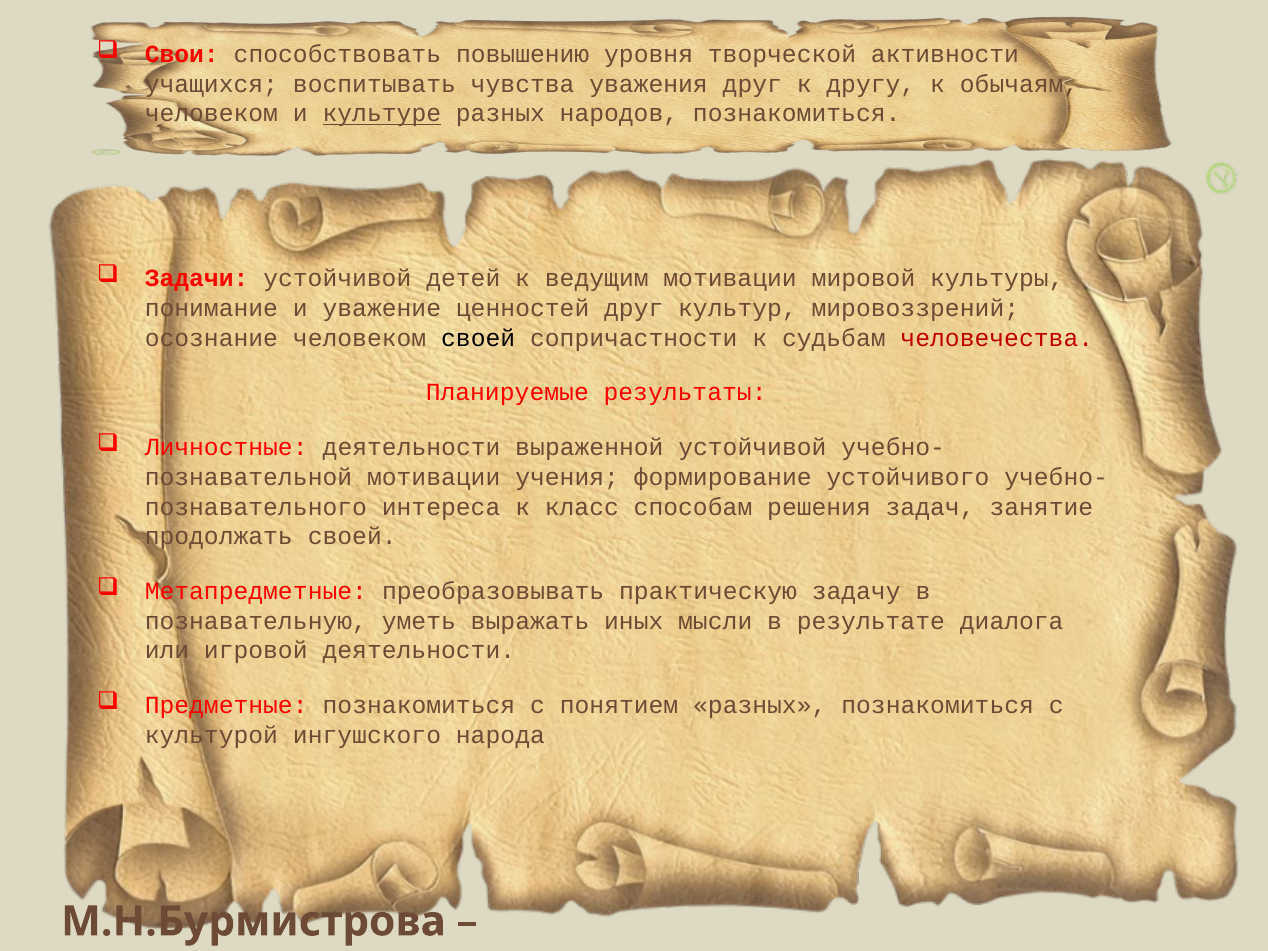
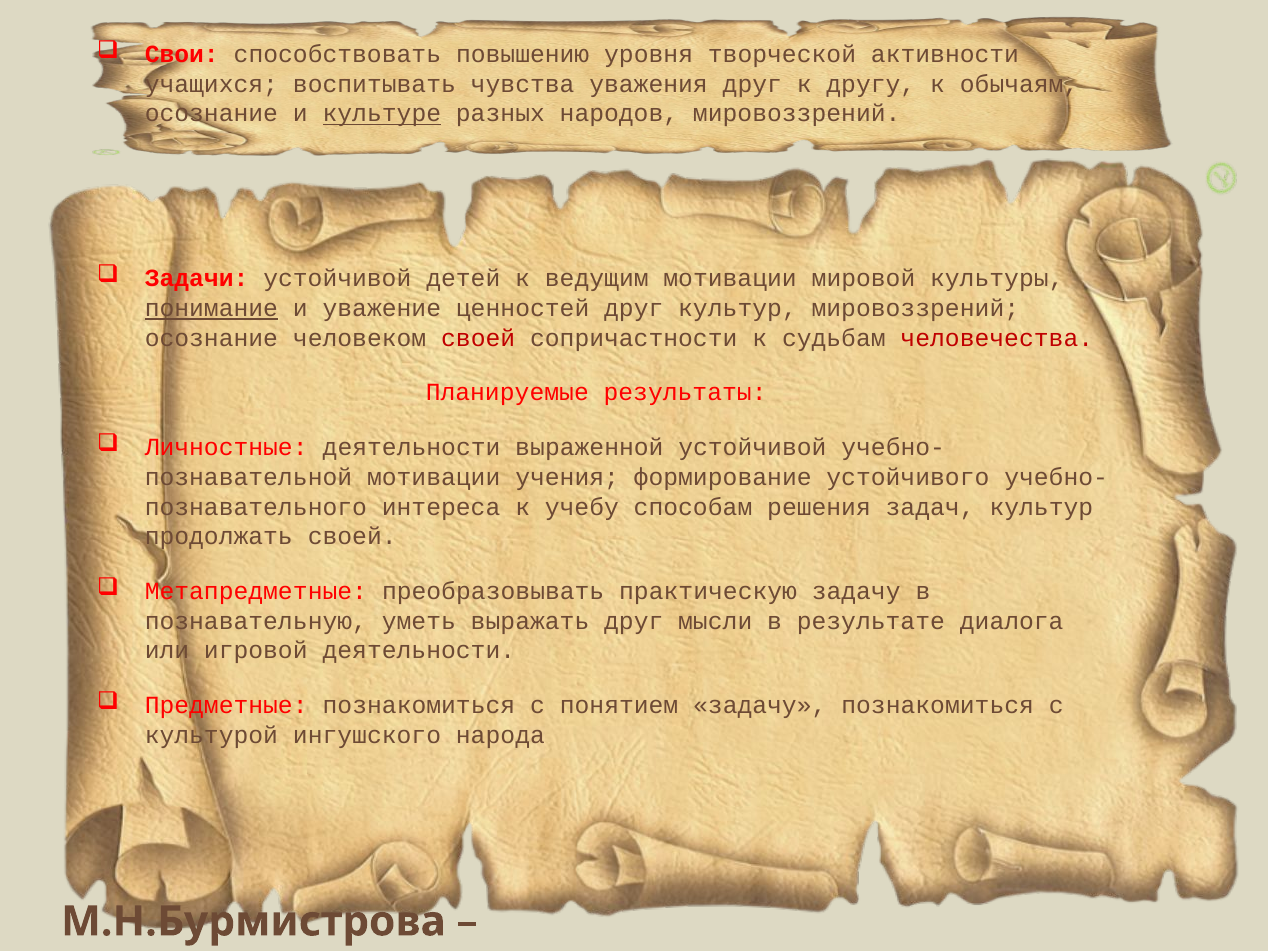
человеком at (211, 114): человеком -> осознание
народов познакомиться: познакомиться -> мировоззрений
понимание underline: none -> present
своей at (478, 338) colour: black -> red
класс: класс -> учебу
задач занятие: занятие -> культур
выражать иных: иных -> друг
понятием разных: разных -> задачу
